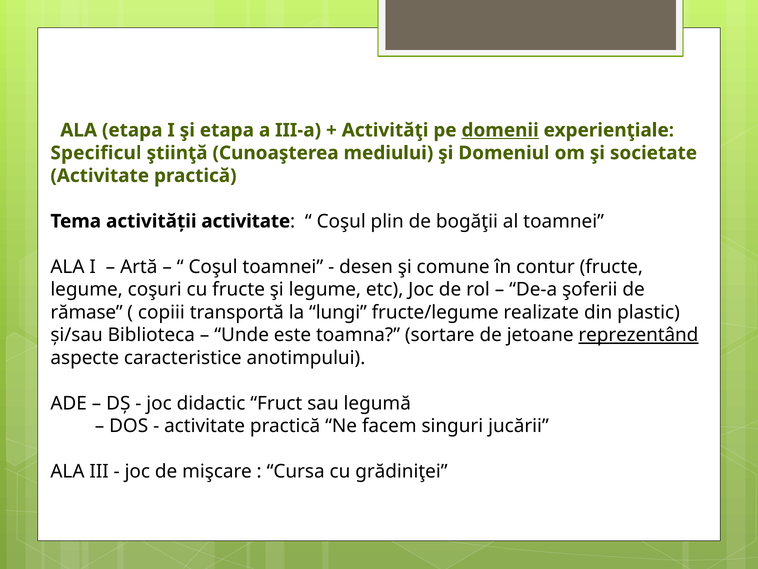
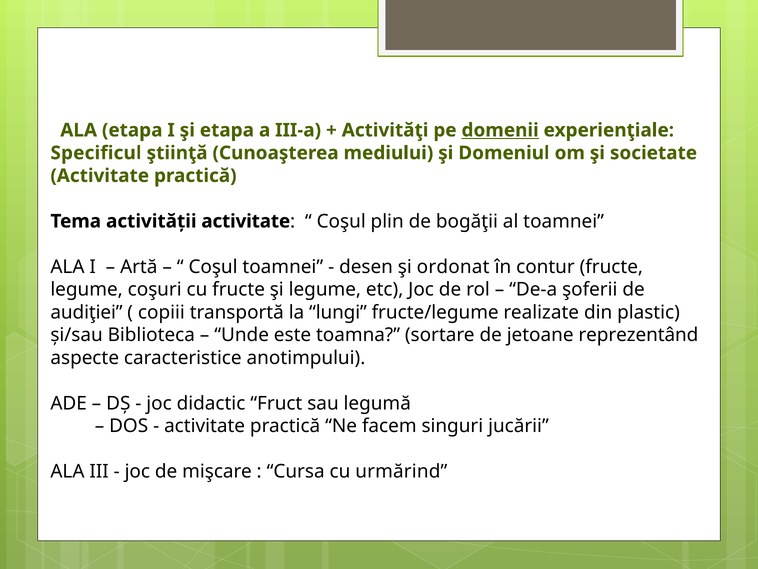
comune: comune -> ordonat
rămase: rămase -> audiţiei
reprezentând underline: present -> none
grădiniţei: grădiniţei -> urmărind
